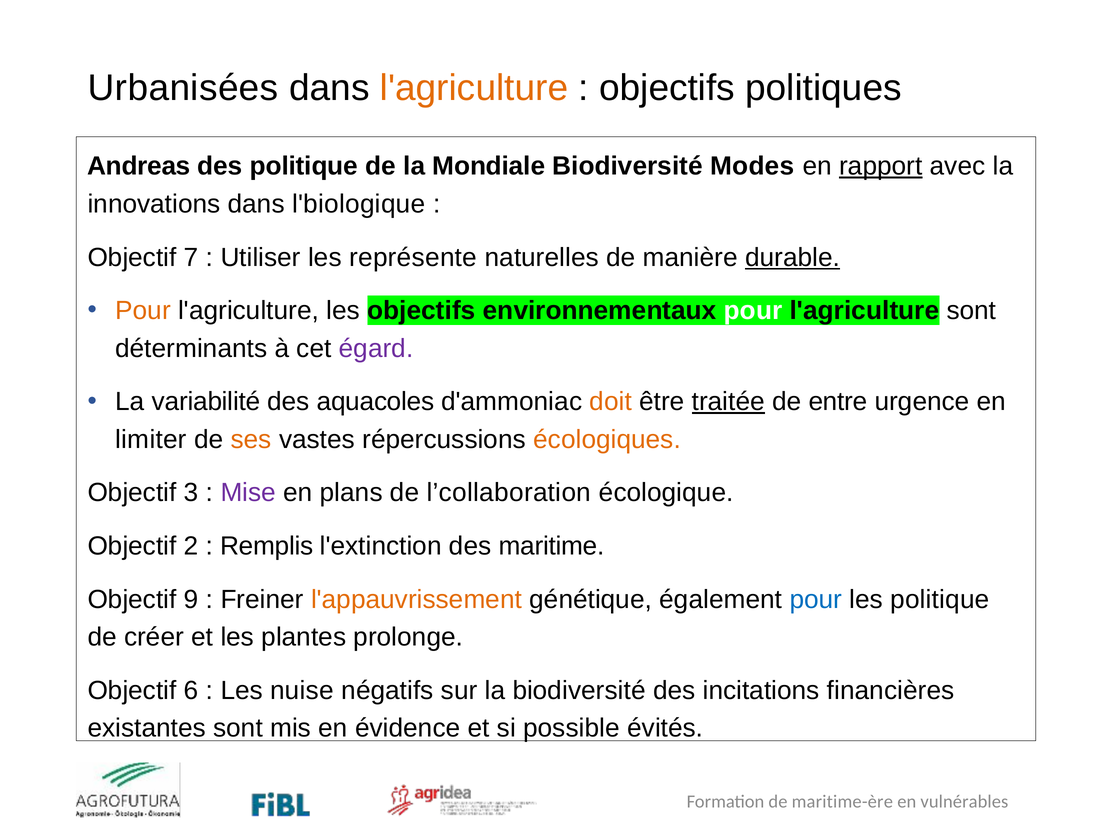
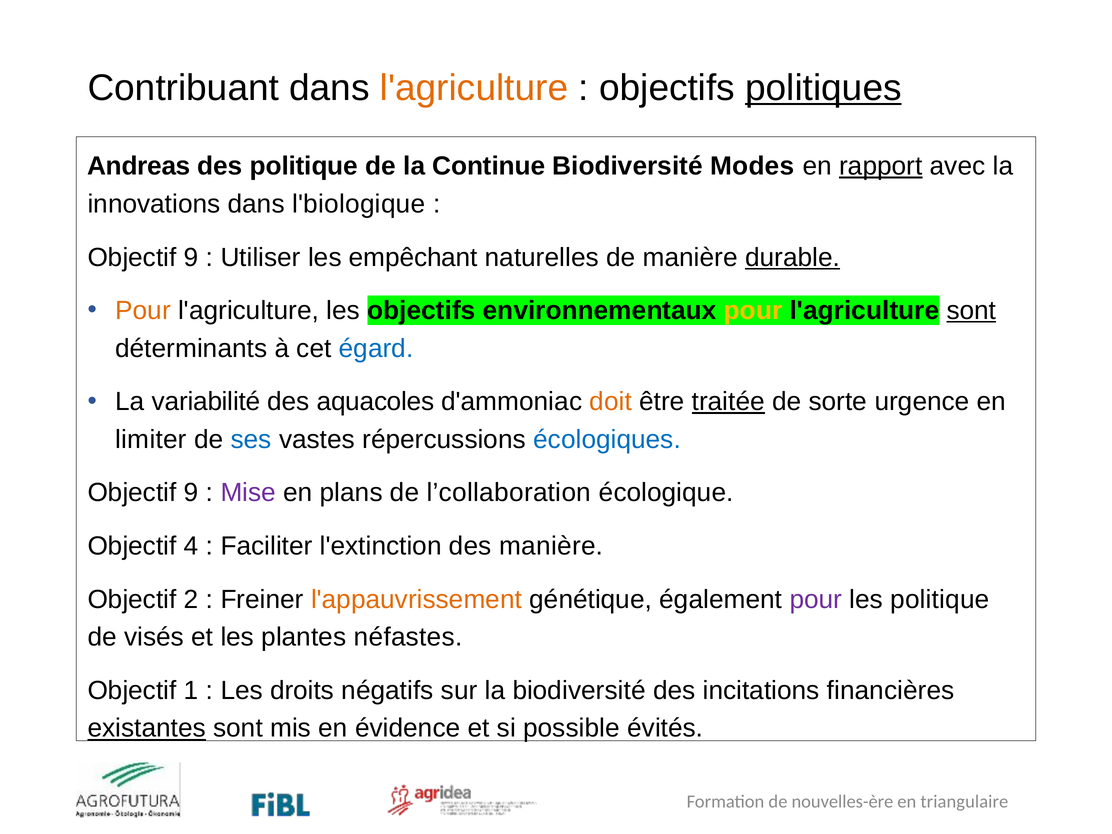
Urbanisées: Urbanisées -> Contribuant
politiques underline: none -> present
Mondiale: Mondiale -> Continue
7 at (191, 257): 7 -> 9
représente: représente -> empêchant
pour at (753, 311) colour: white -> yellow
sont at (971, 311) underline: none -> present
égard colour: purple -> blue
entre: entre -> sorte
ses colour: orange -> blue
écologiques colour: orange -> blue
3 at (191, 493): 3 -> 9
2: 2 -> 4
Remplis: Remplis -> Faciliter
des maritime: maritime -> manière
9: 9 -> 2
pour at (816, 599) colour: blue -> purple
créer: créer -> visés
prolonge: prolonge -> néfastes
6: 6 -> 1
nuise: nuise -> droits
existantes underline: none -> present
maritime-ère: maritime-ère -> nouvelles-ère
vulnérables: vulnérables -> triangulaire
